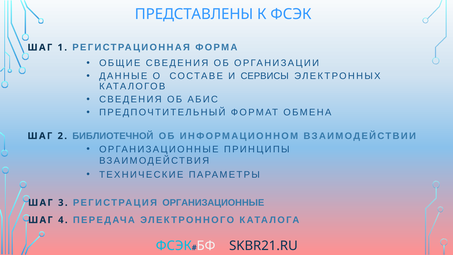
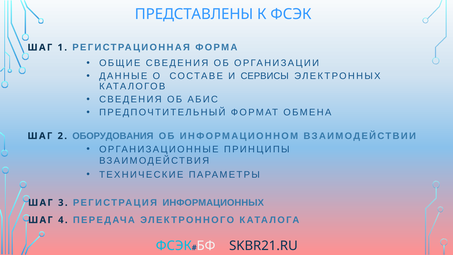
БИБЛИОТЕЧНОЙ: БИБЛИОТЕЧНОЙ -> ОБОРУДОВАНИЯ
РЕГИСТРАЦИЯ ОРГАНИЗАЦИОННЫЕ: ОРГАНИЗАЦИОННЫЕ -> ИНФОРМАЦИОННЫХ
